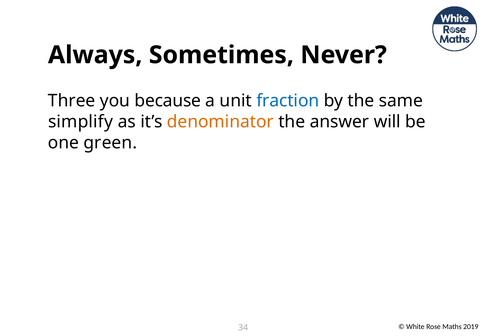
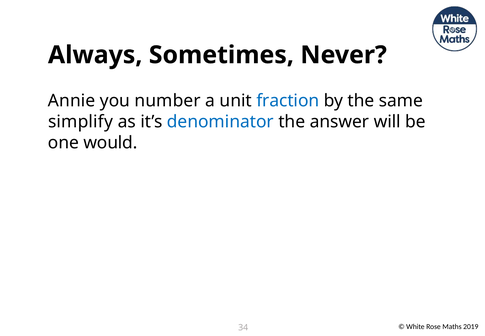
Three: Three -> Annie
because: because -> number
denominator colour: orange -> blue
green: green -> would
